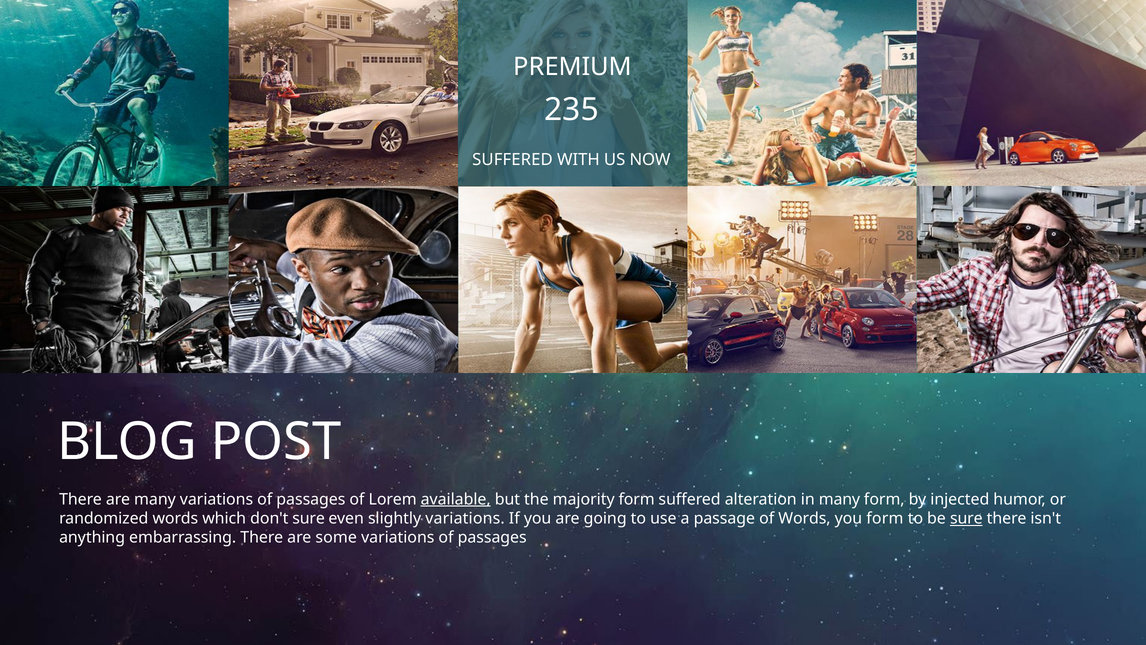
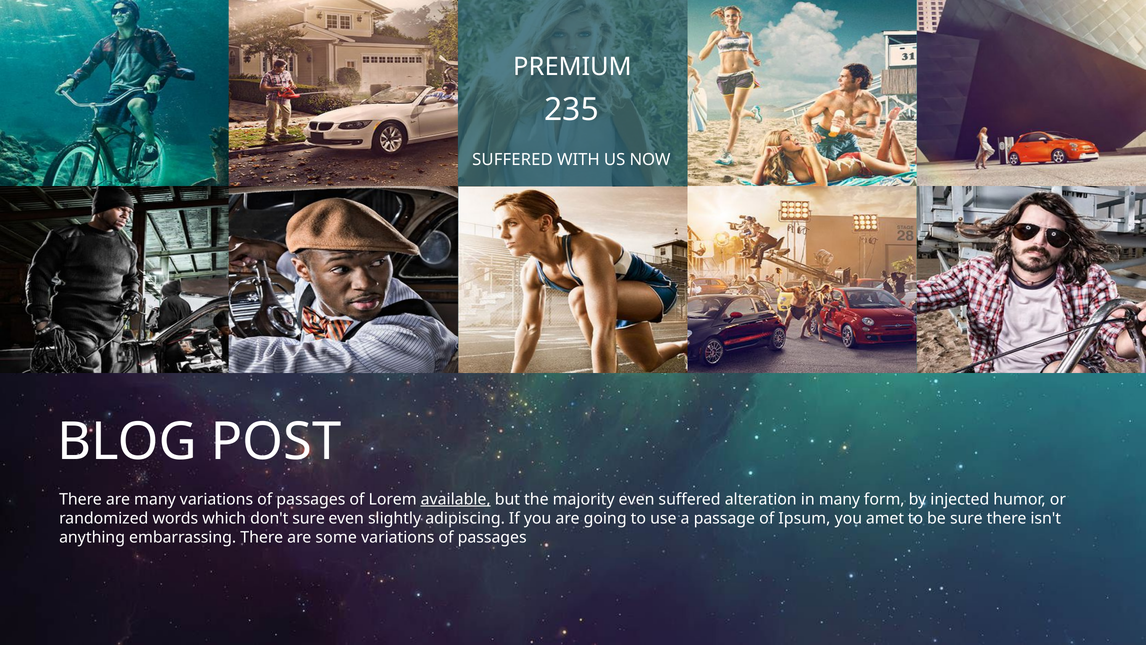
majority form: form -> even
slightly variations: variations -> adipiscing
of Words: Words -> Ipsum
you form: form -> amet
sure at (966, 518) underline: present -> none
